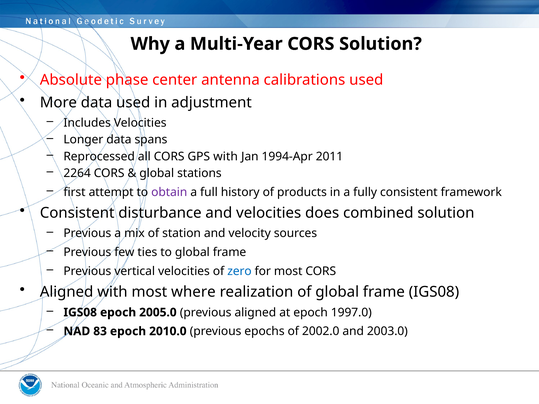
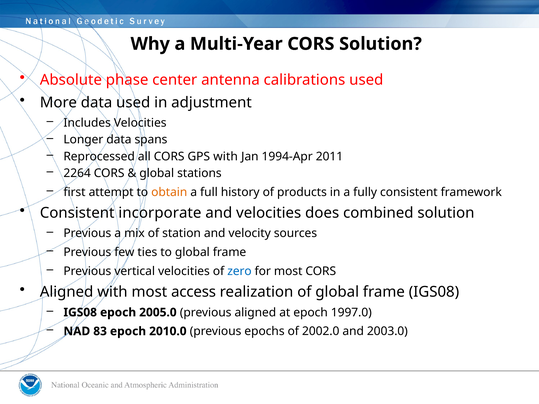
obtain colour: purple -> orange
disturbance: disturbance -> incorporate
where: where -> access
